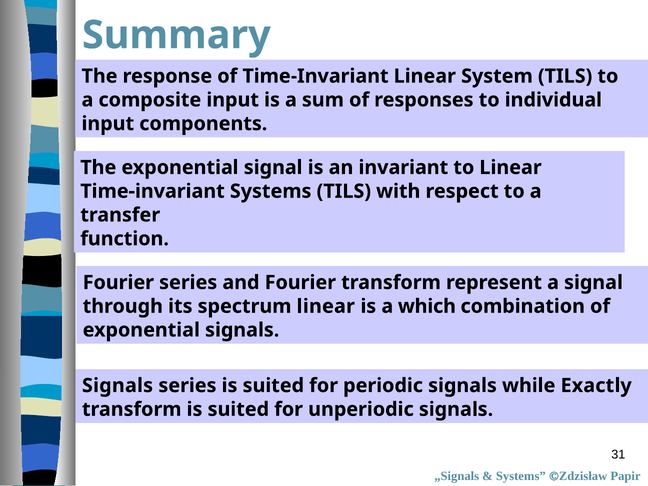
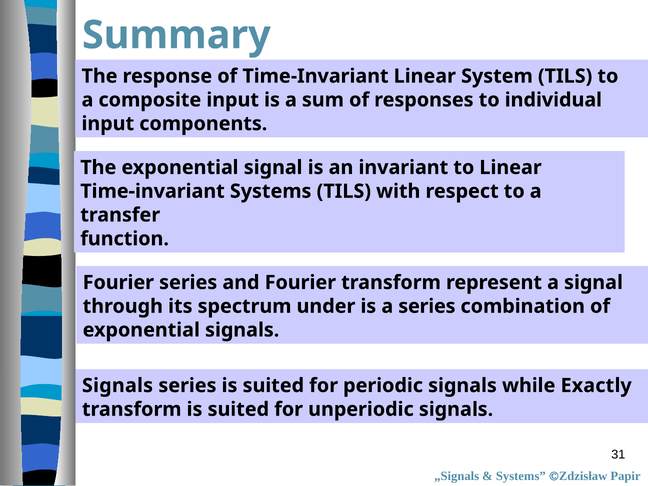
spectrum linear: linear -> under
a which: which -> series
